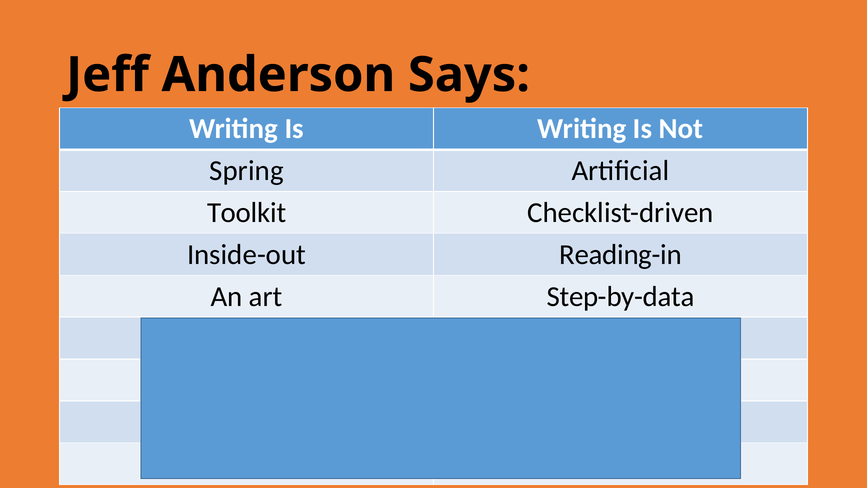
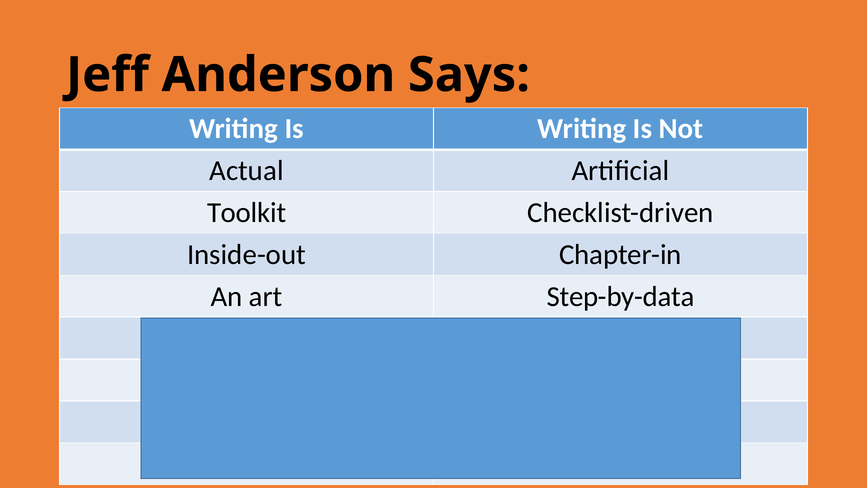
Spring: Spring -> Actual
Reading-in: Reading-in -> Chapter-in
